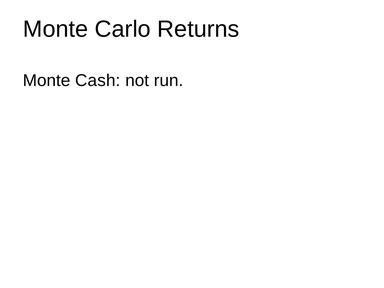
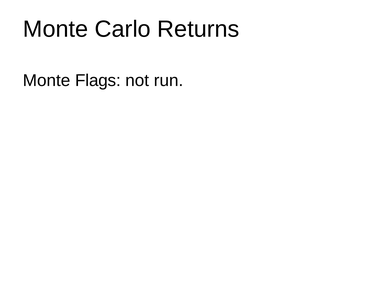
Cash: Cash -> Flags
